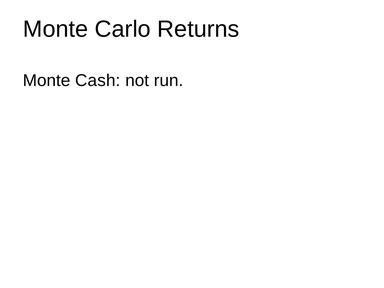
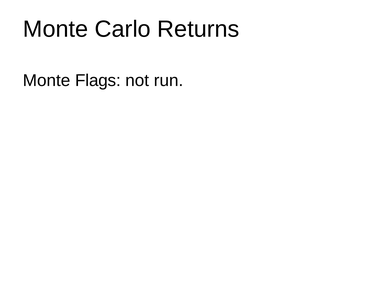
Cash: Cash -> Flags
